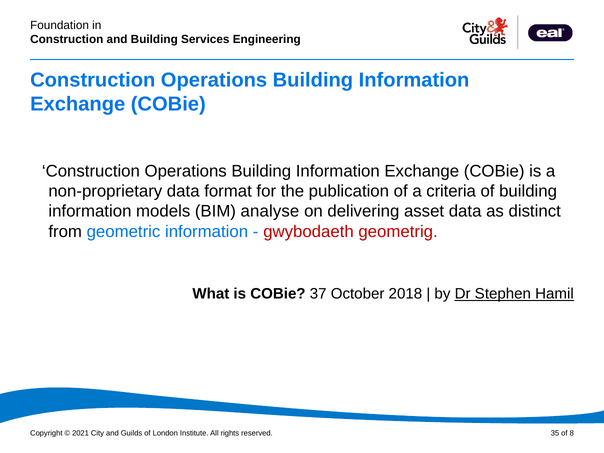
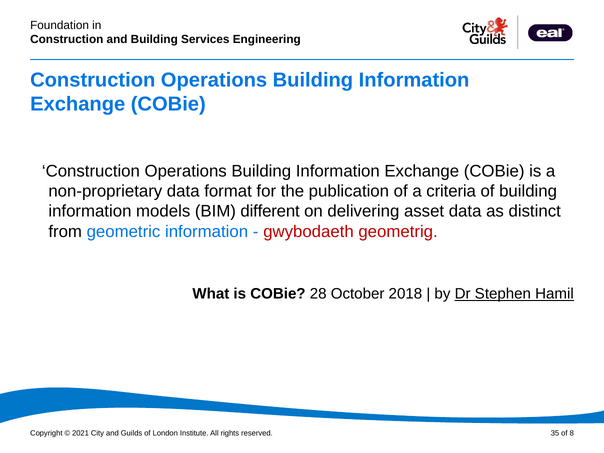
analyse: analyse -> different
37: 37 -> 28
